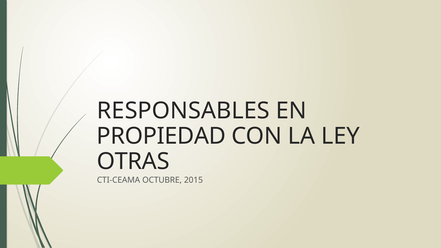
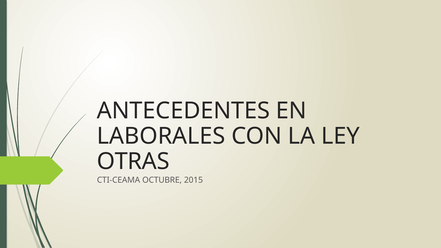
RESPONSABLES: RESPONSABLES -> ANTECEDENTES
PROPIEDAD: PROPIEDAD -> LABORALES
